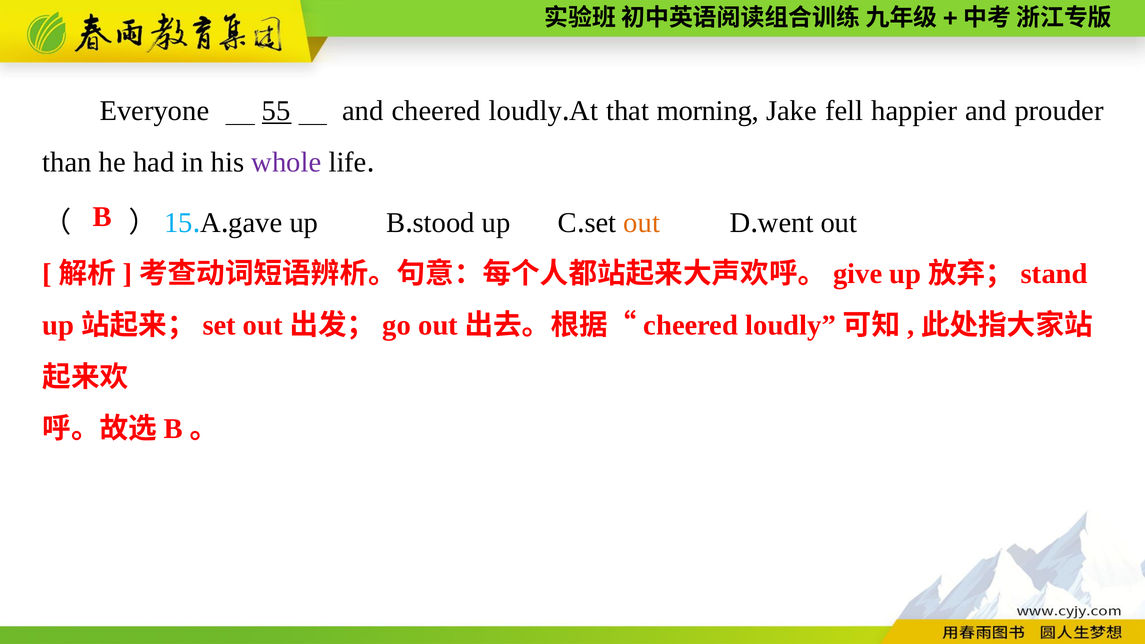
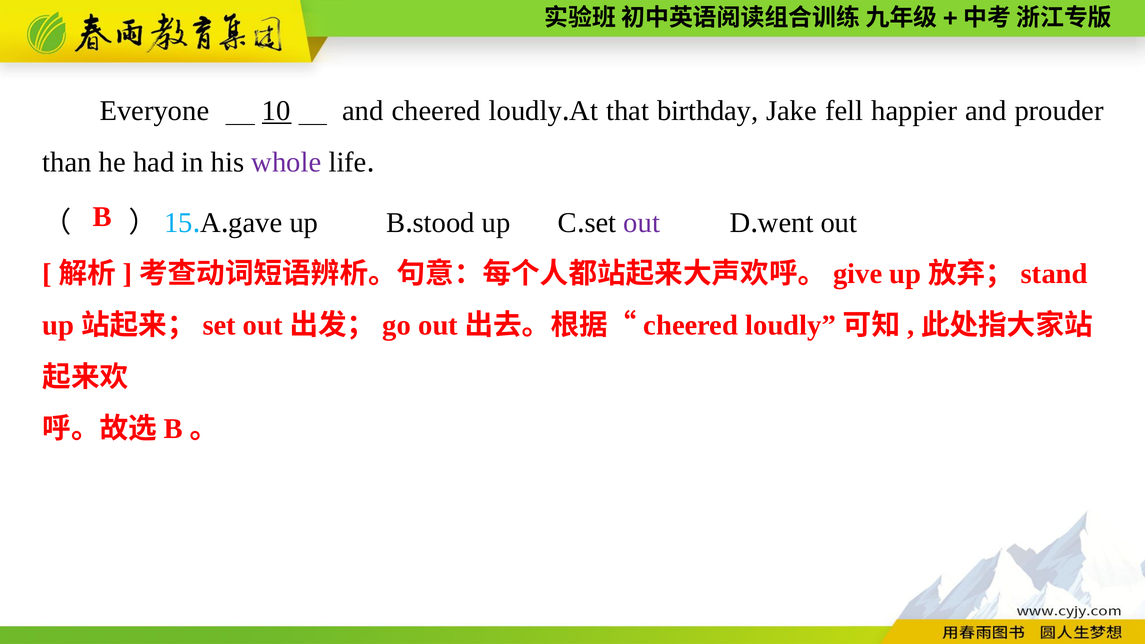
55: 55 -> 10
morning: morning -> birthday
out at (642, 223) colour: orange -> purple
